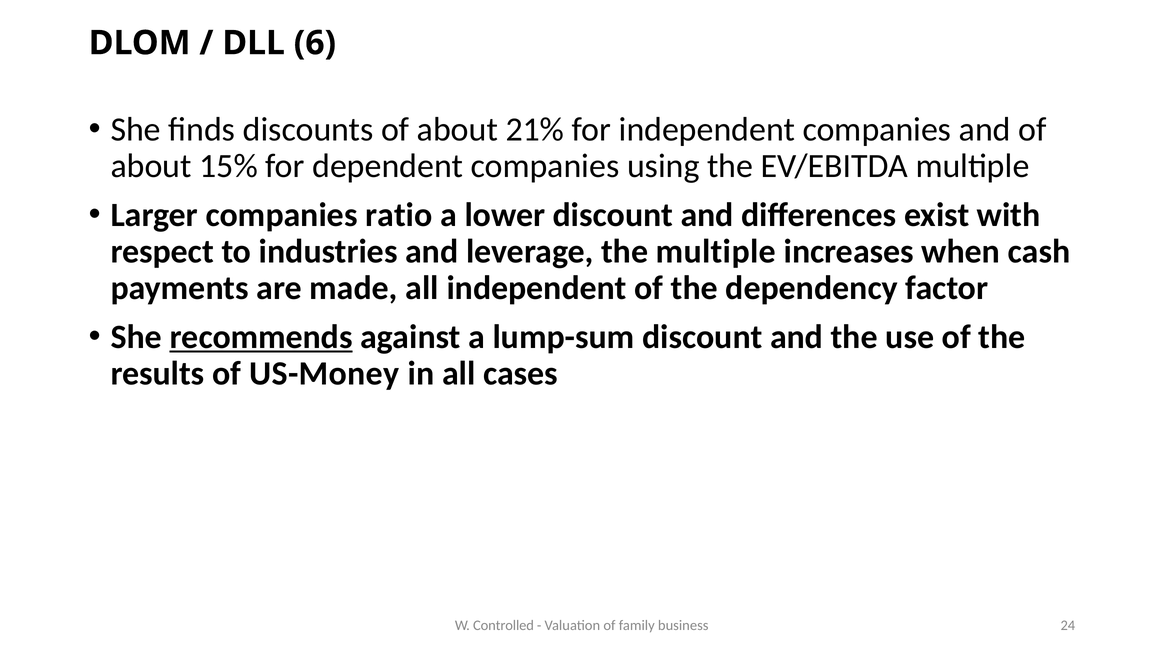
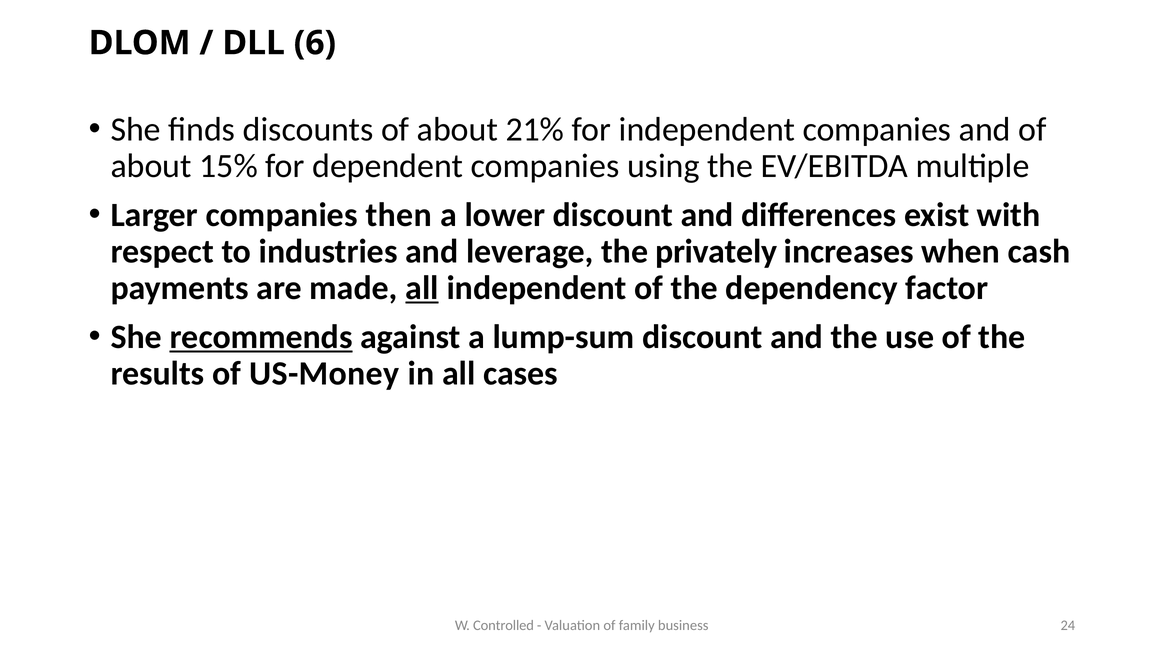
ratio: ratio -> then
the multiple: multiple -> privately
all at (422, 288) underline: none -> present
